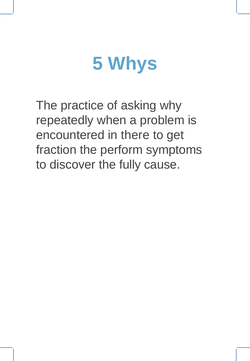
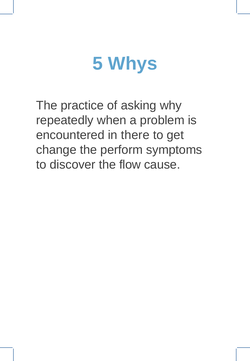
fraction: fraction -> change
fully: fully -> flow
